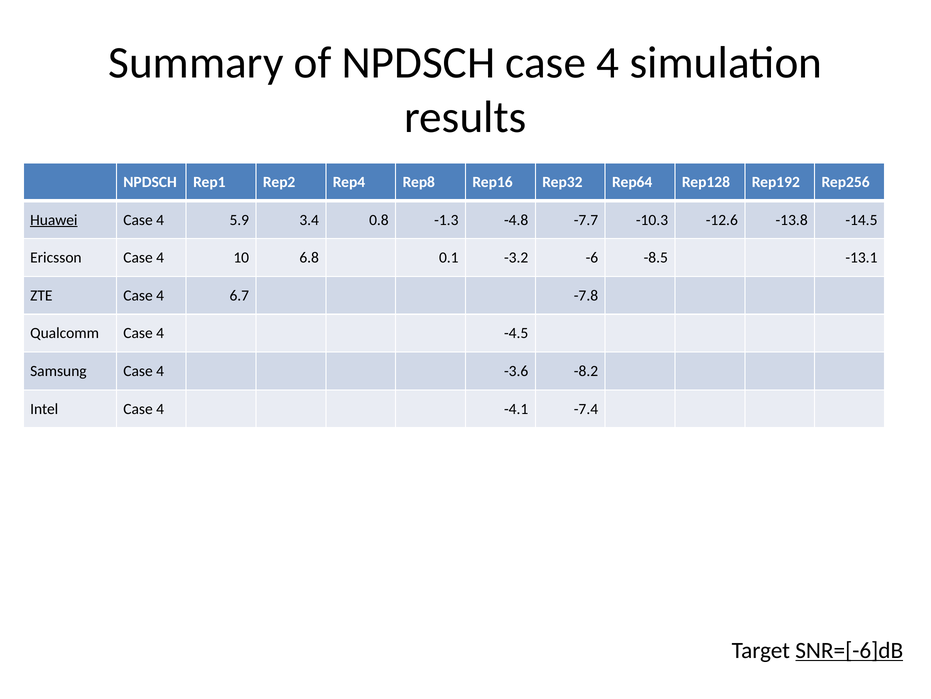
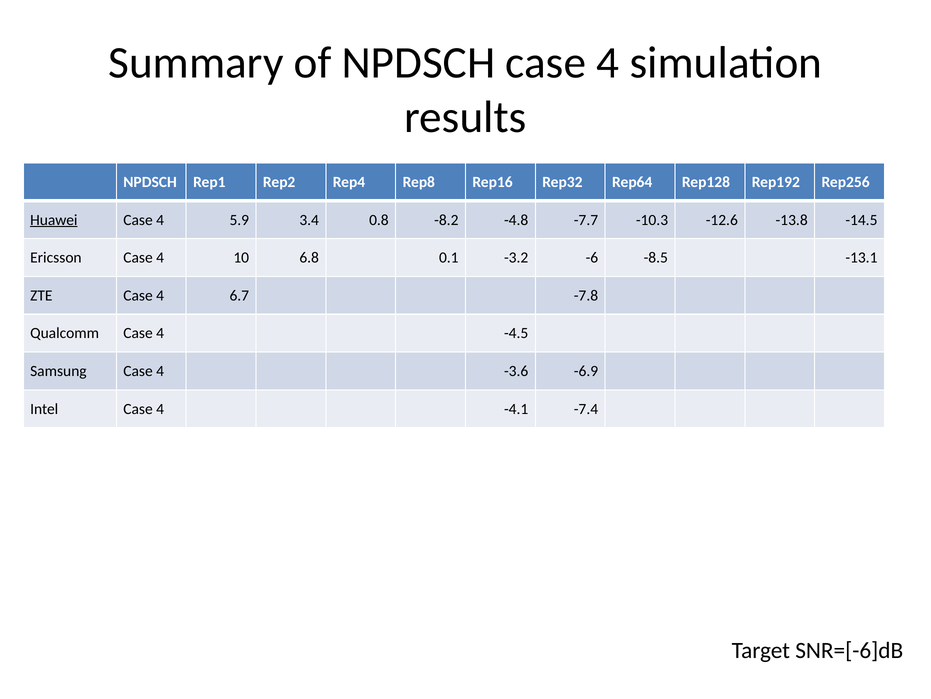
-1.3: -1.3 -> -8.2
-8.2: -8.2 -> -6.9
SNR=[-6]dB underline: present -> none
